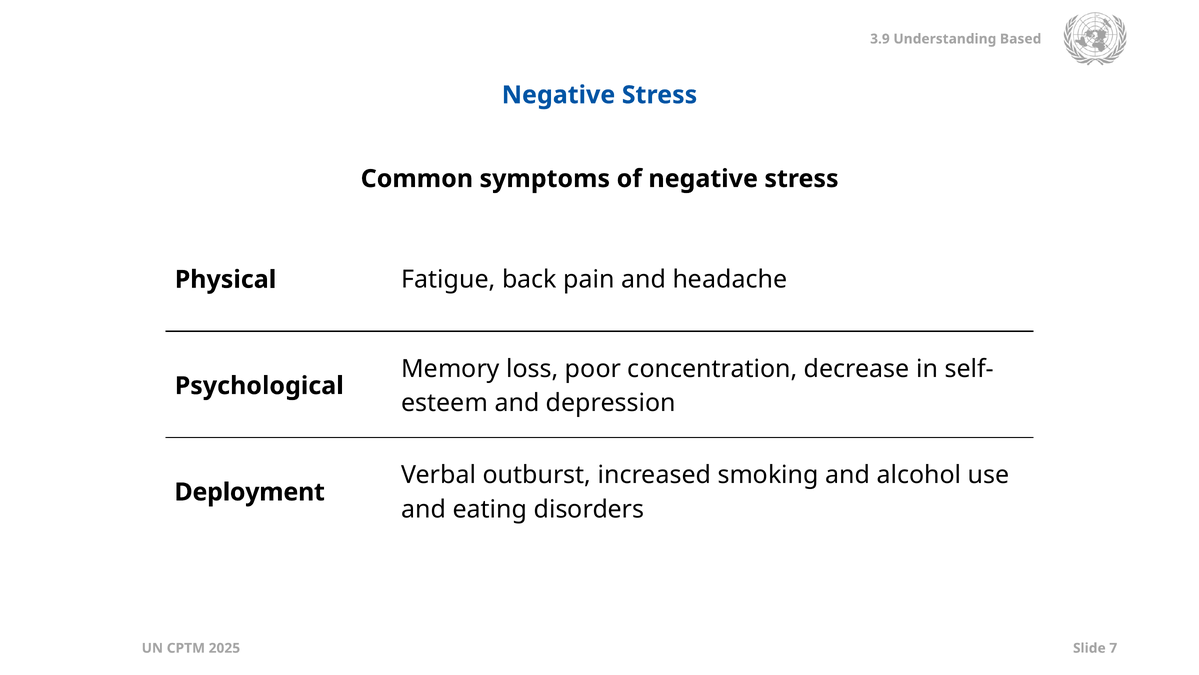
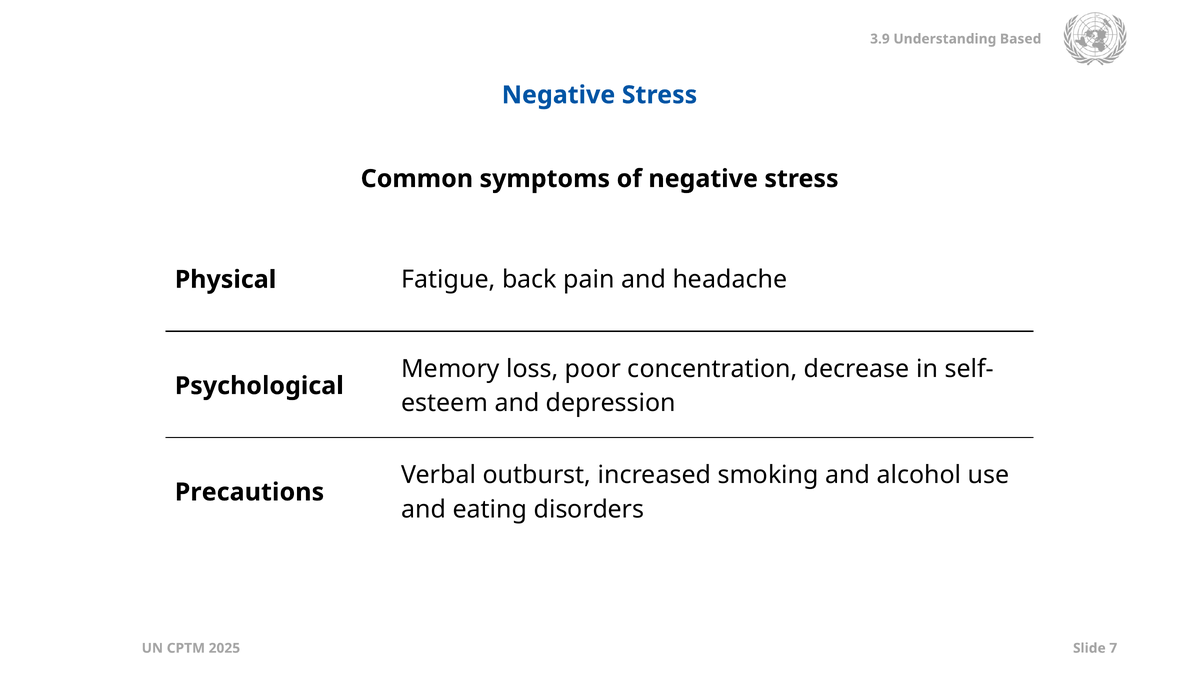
Deployment: Deployment -> Precautions
